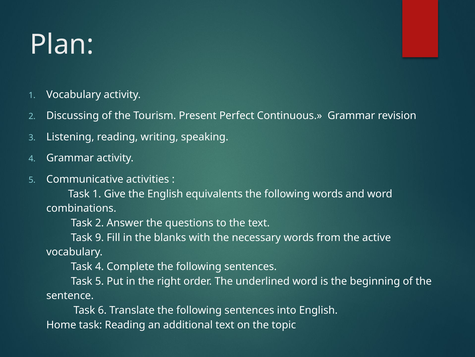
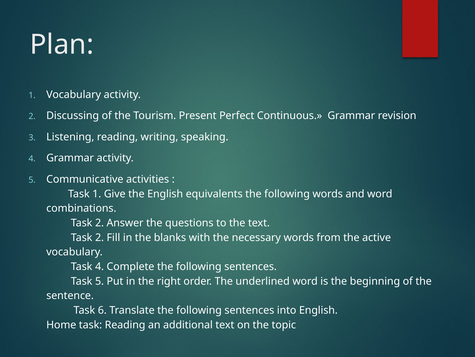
9 at (100, 237): 9 -> 2
